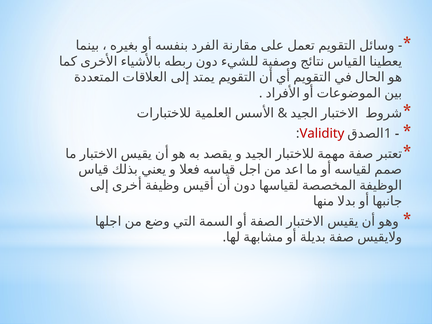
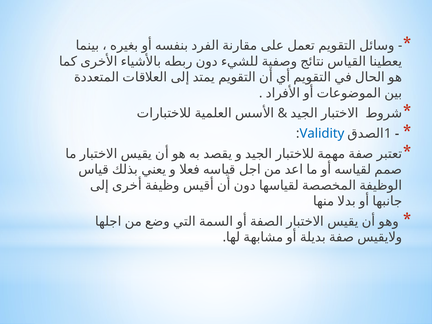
Validity colour: red -> blue
